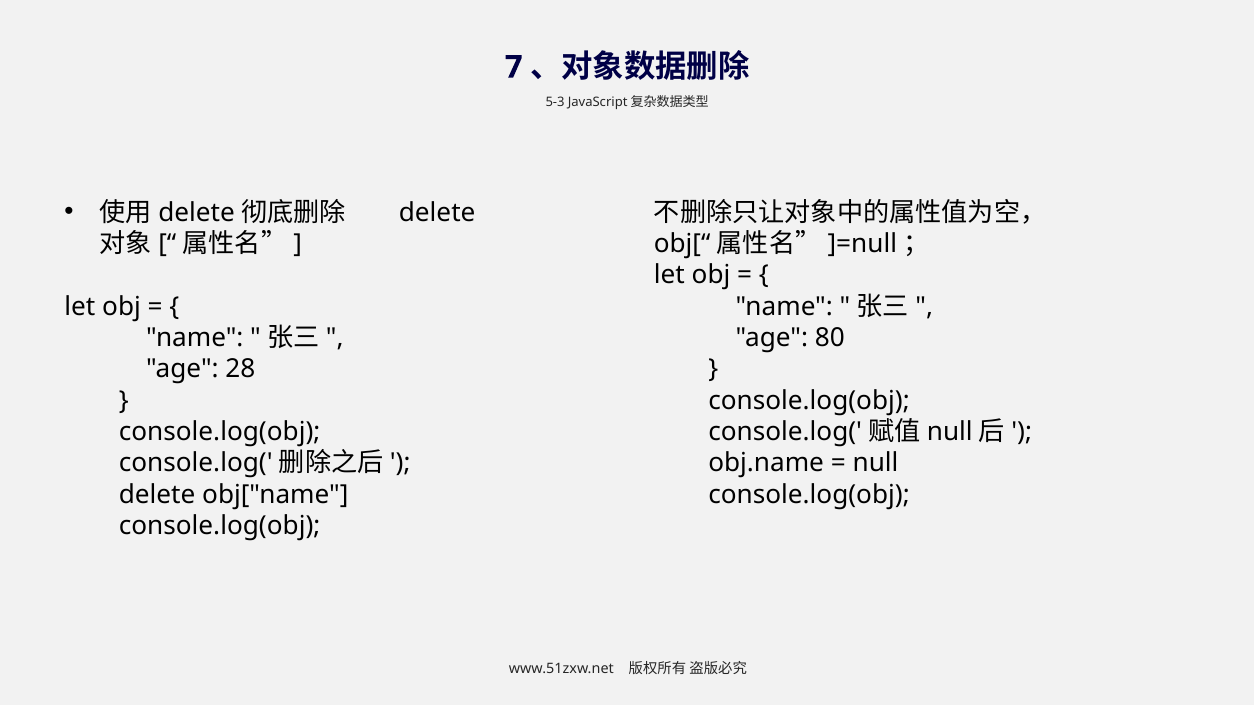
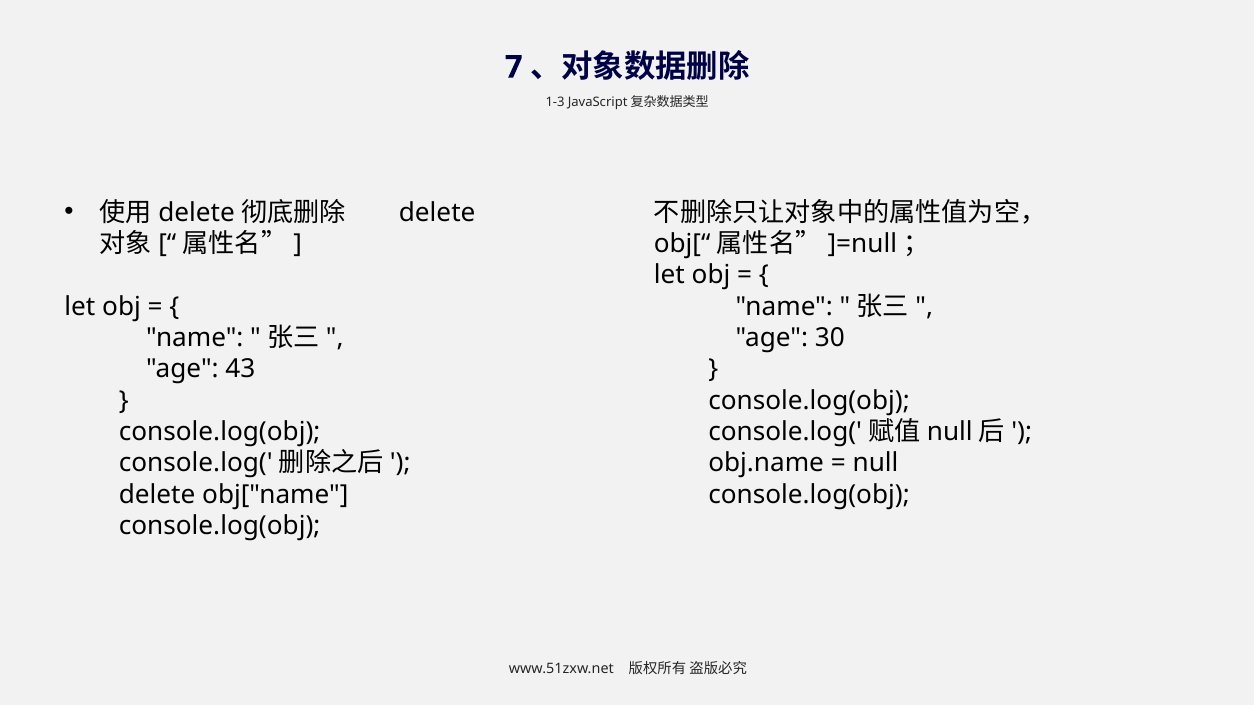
5-3: 5-3 -> 1-3
80: 80 -> 30
28: 28 -> 43
